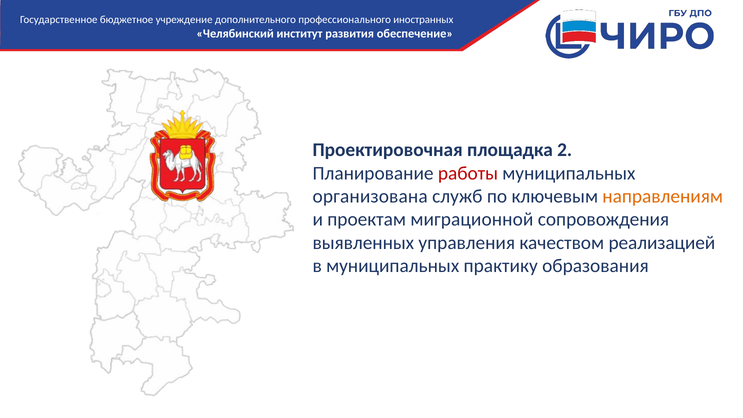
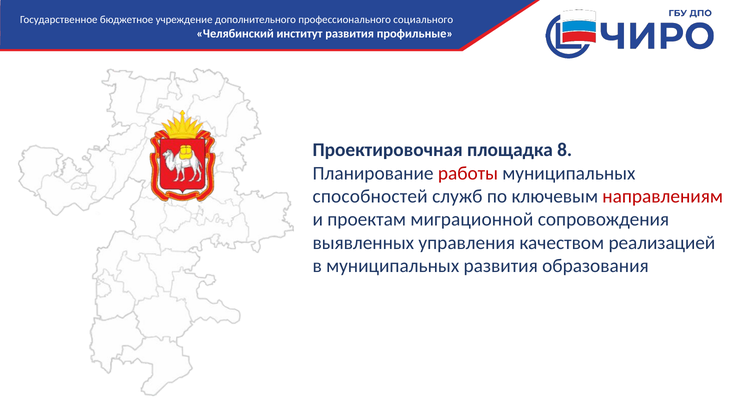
иностранных: иностранных -> социального
обеспечение: обеспечение -> профильные
2: 2 -> 8
организована: организована -> способностей
направлениям colour: orange -> red
муниципальных практику: практику -> развития
